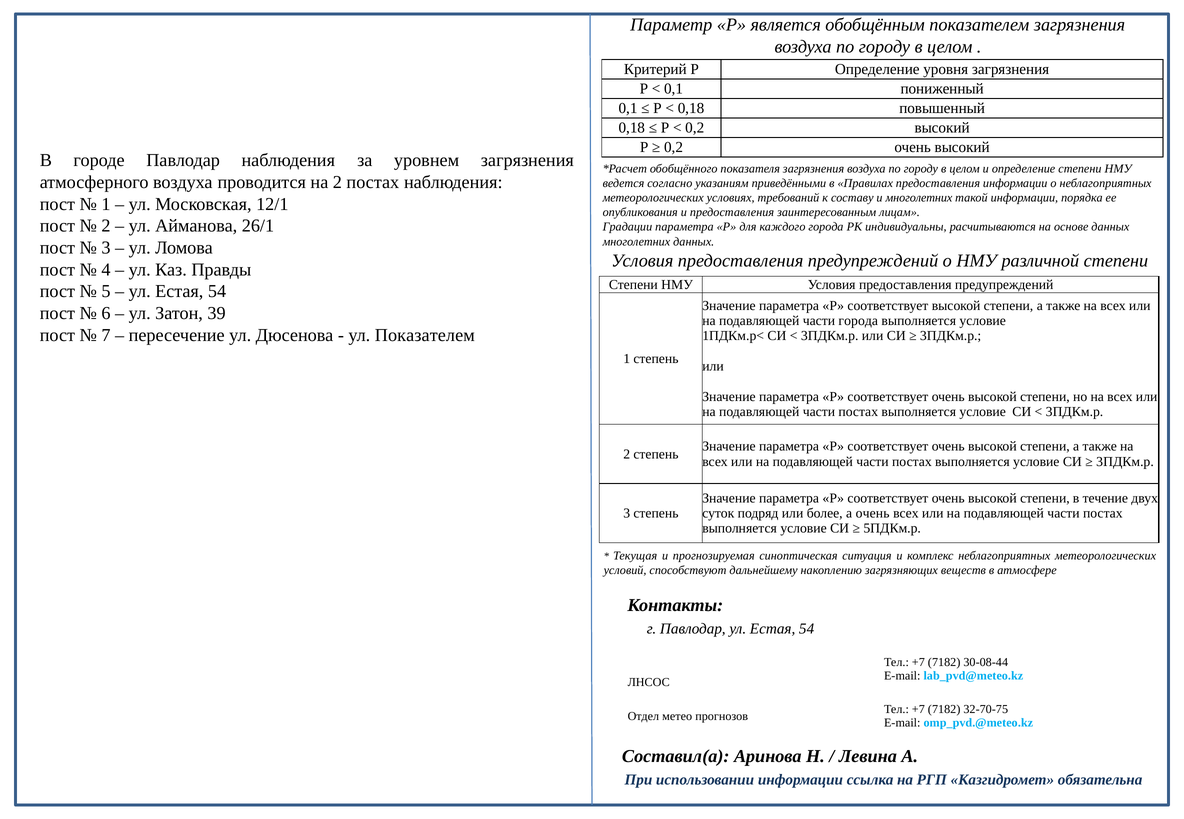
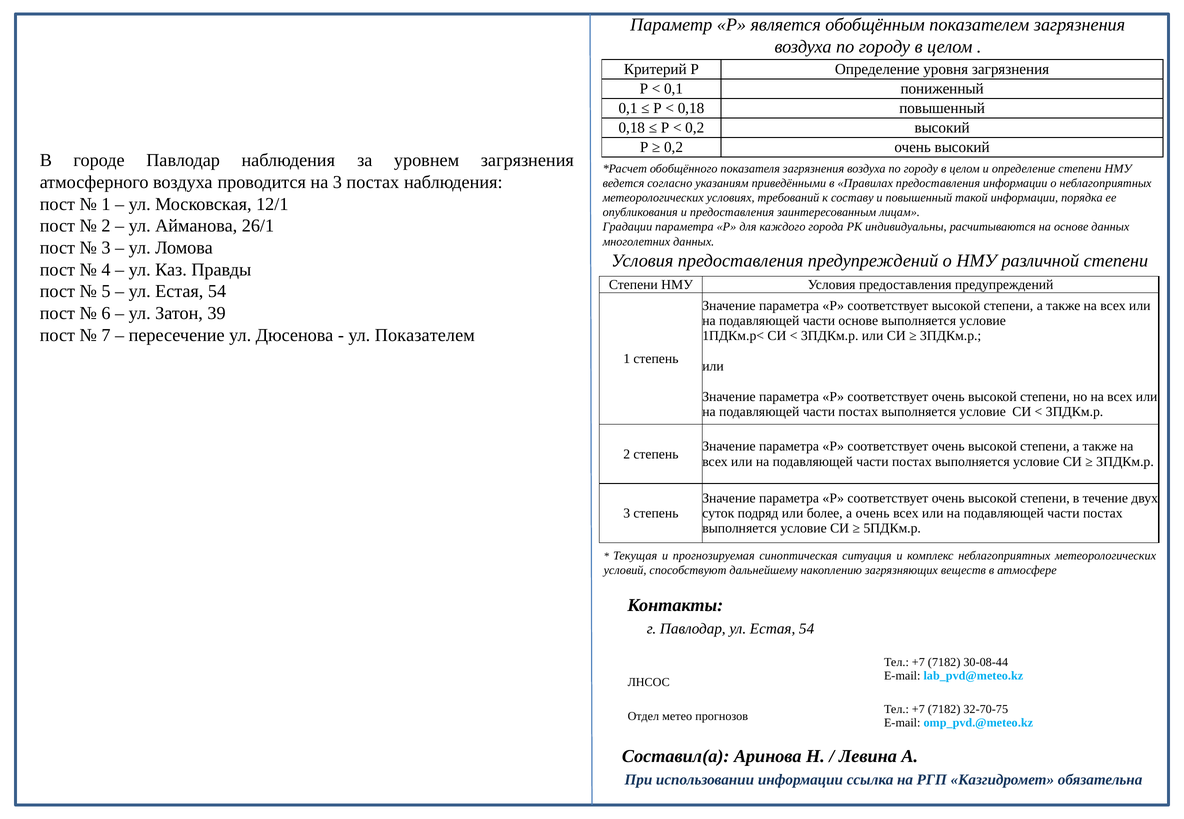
на 2: 2 -> 3
и многолетних: многолетних -> повышенный
части города: города -> основе
